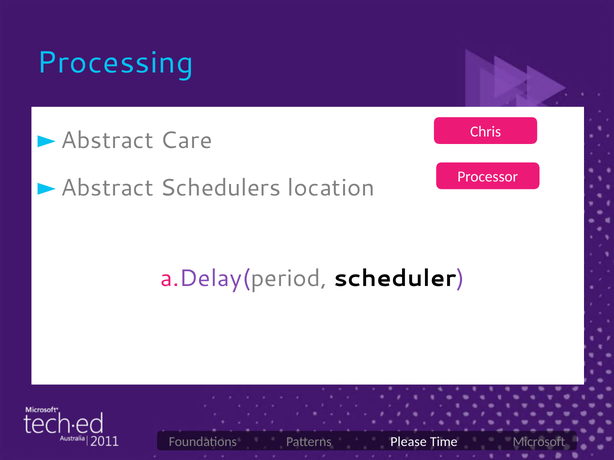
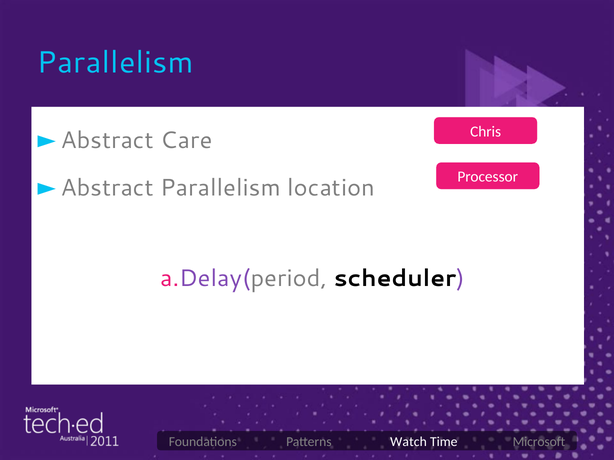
Processing at (115, 63): Processing -> Parallelism
Schedulers at (221, 188): Schedulers -> Parallelism
Please: Please -> Watch
